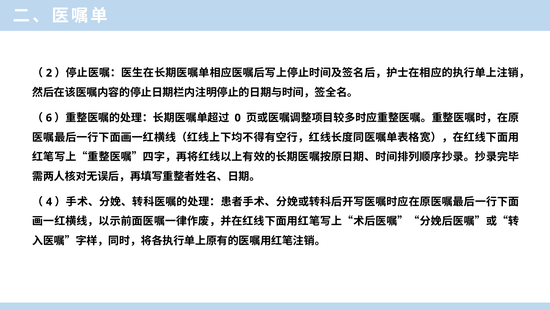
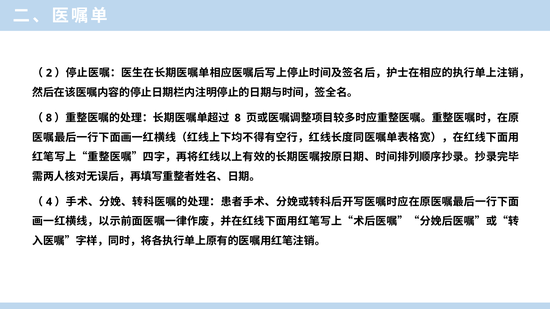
6 at (49, 118): 6 -> 8
0 at (238, 118): 0 -> 8
